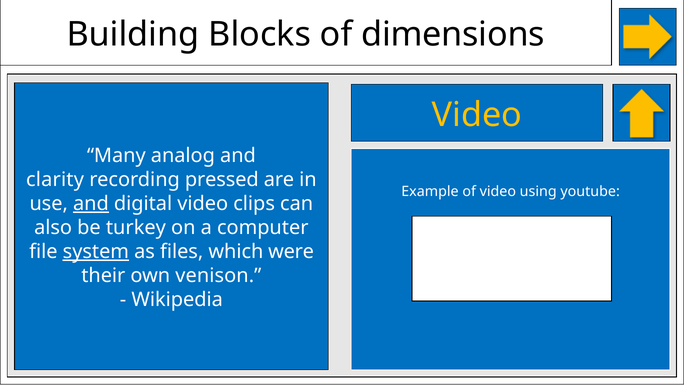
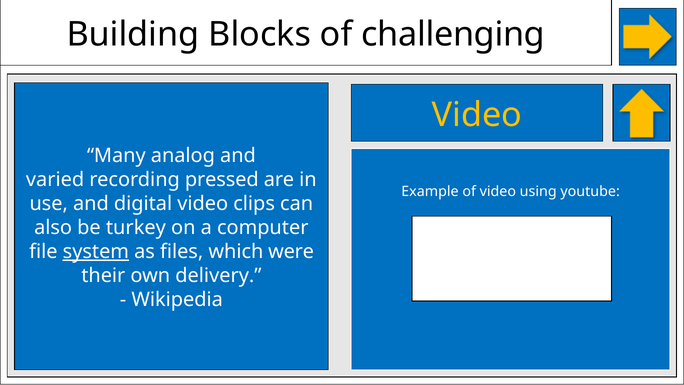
dimensions: dimensions -> challenging
clarity: clarity -> varied
and at (91, 204) underline: present -> none
venison: venison -> delivery
